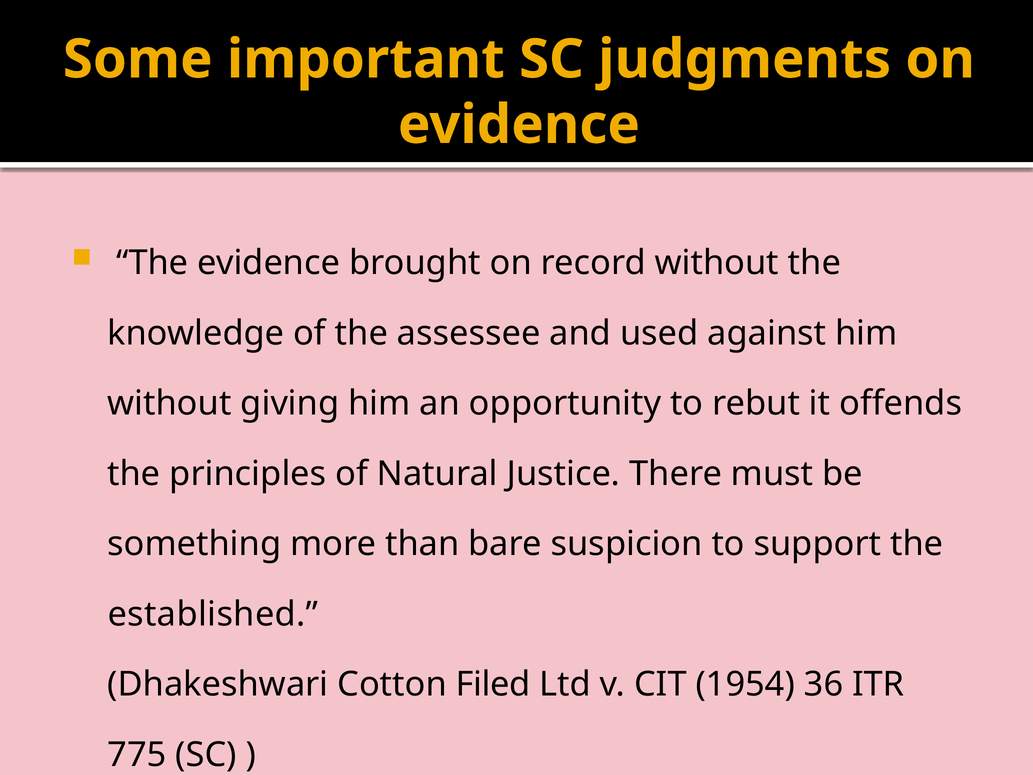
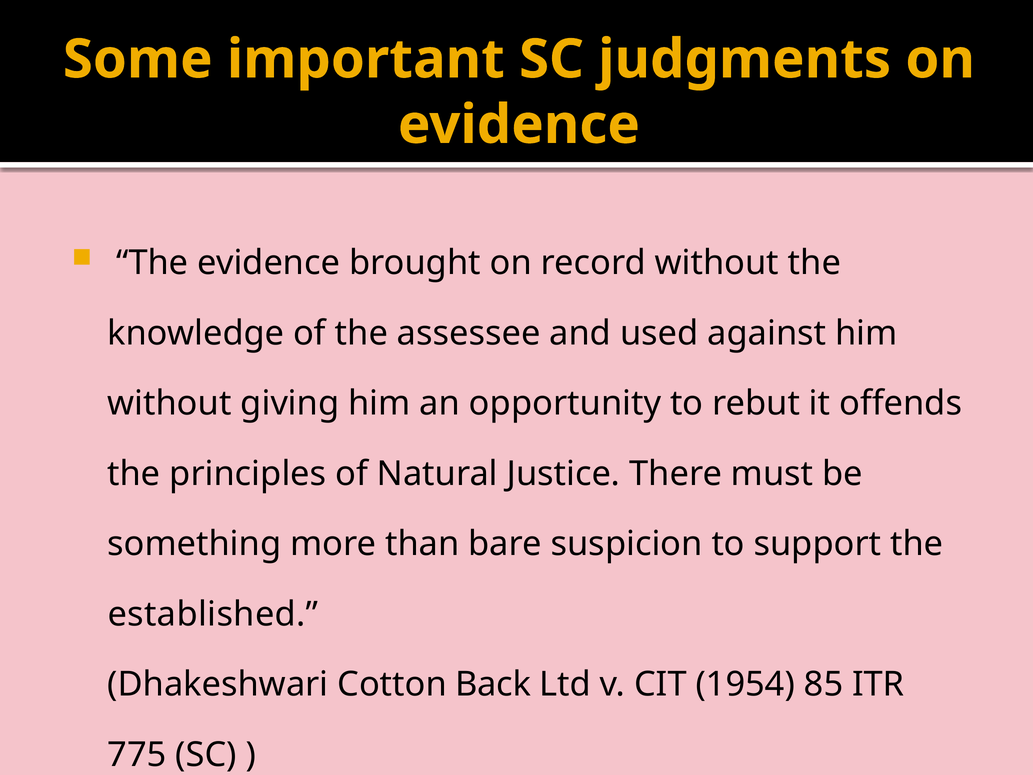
Filed: Filed -> Back
36: 36 -> 85
